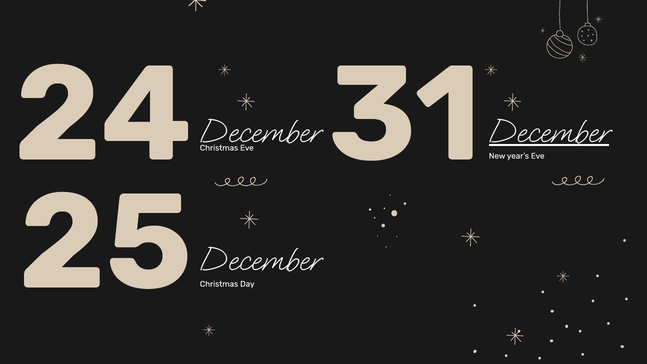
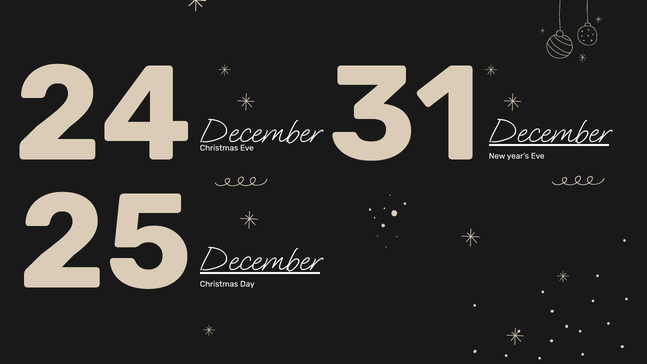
December at (260, 259) underline: none -> present
